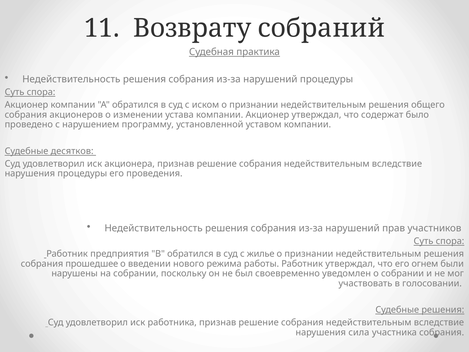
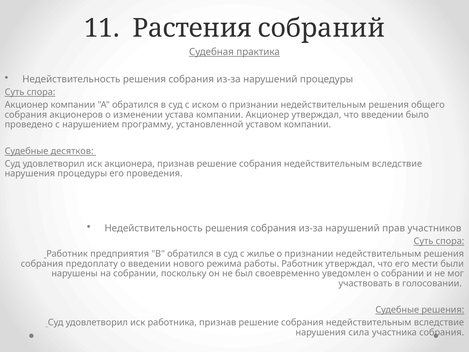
Возврату: Возврату -> Растения
что содержат: содержат -> введении
прошедшее: прошедшее -> предоплату
огнем: огнем -> мести
